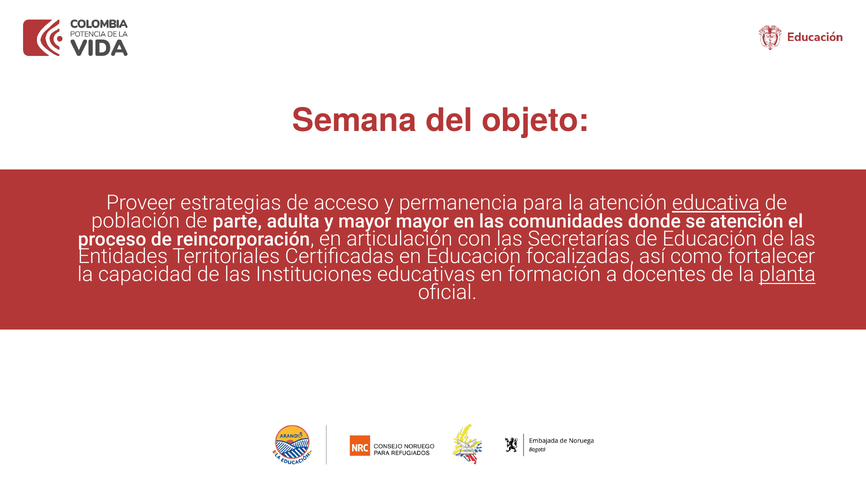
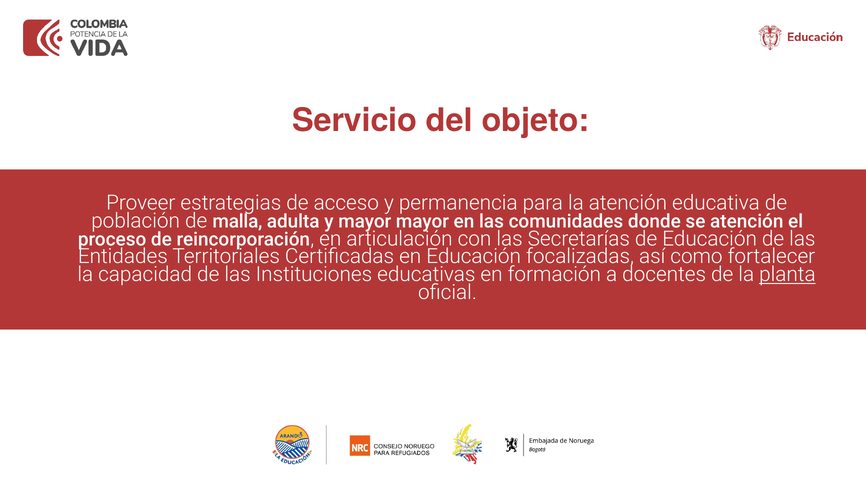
Semana: Semana -> Servicio
educativa underline: present -> none
parte: parte -> malla
